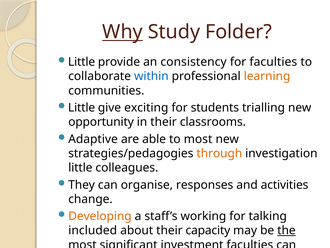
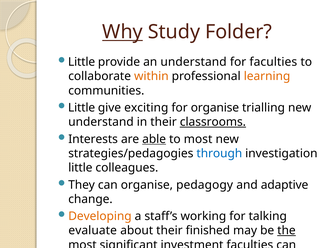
an consistency: consistency -> understand
within colour: blue -> orange
for students: students -> organise
opportunity at (101, 122): opportunity -> understand
classrooms underline: none -> present
Adaptive: Adaptive -> Interests
able underline: none -> present
through colour: orange -> blue
responses: responses -> pedagogy
activities: activities -> adaptive
included: included -> evaluate
capacity: capacity -> finished
